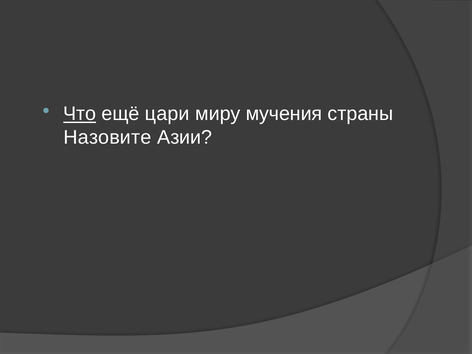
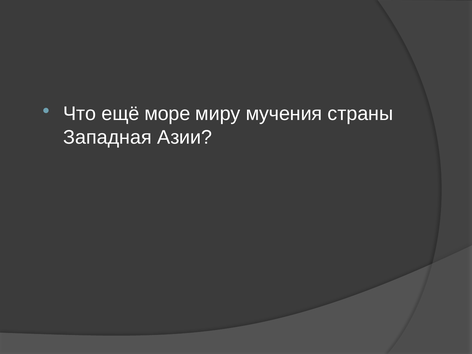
Что underline: present -> none
цари: цари -> море
Назовите: Назовите -> Западная
